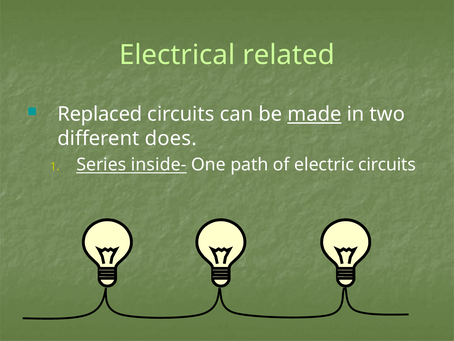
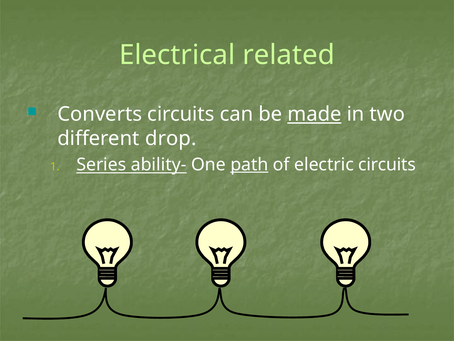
Replaced: Replaced -> Converts
does: does -> drop
inside-: inside- -> ability-
path underline: none -> present
